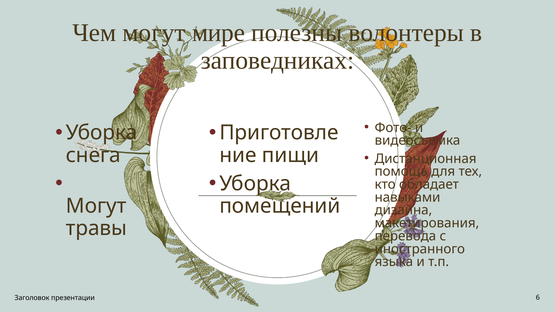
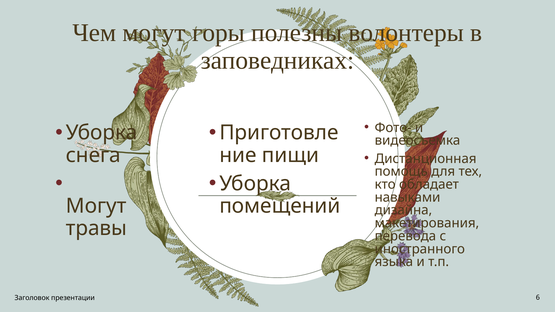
мире: мире -> горы
